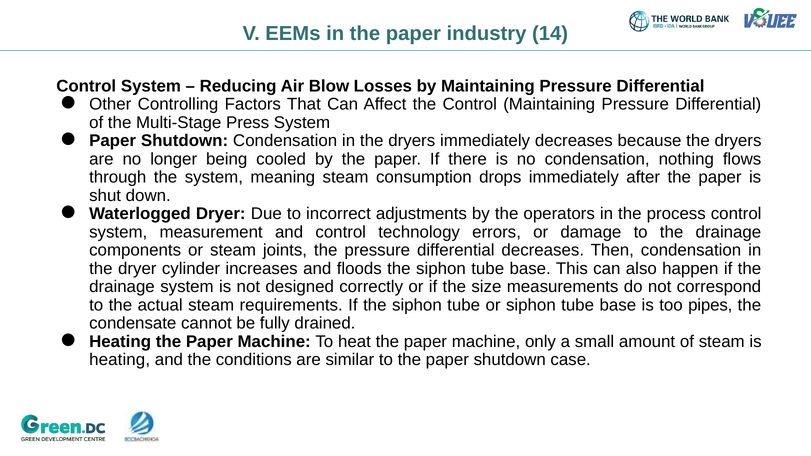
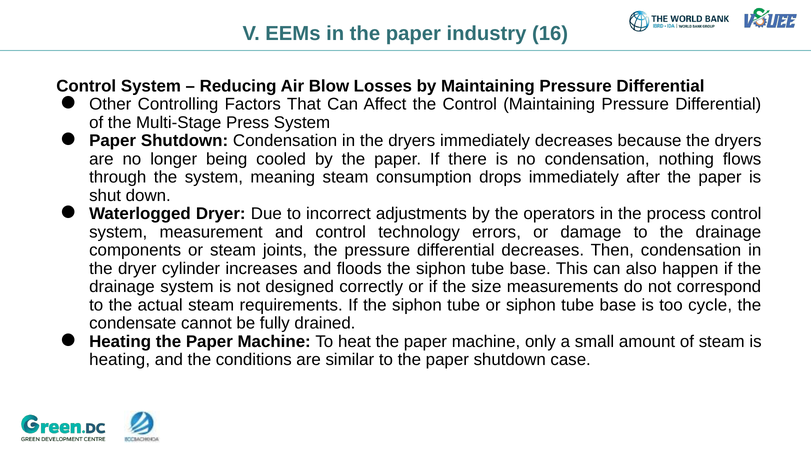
14: 14 -> 16
pipes: pipes -> cycle
